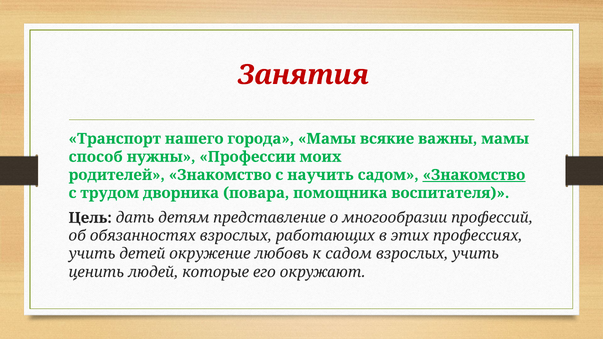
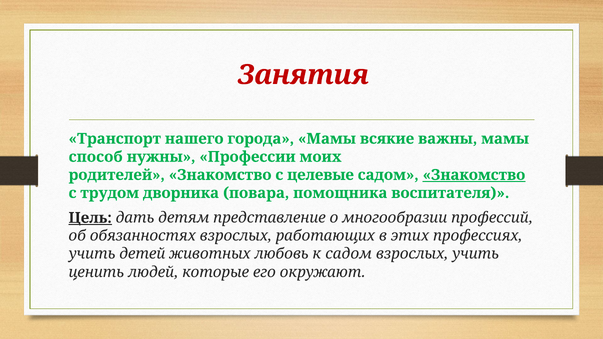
научить: научить -> целевые
Цель underline: none -> present
окружение: окружение -> животных
